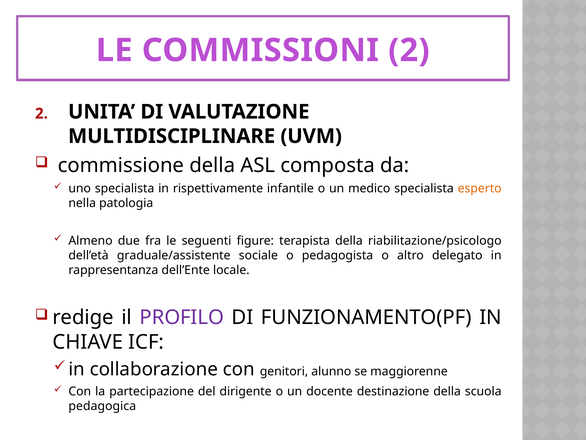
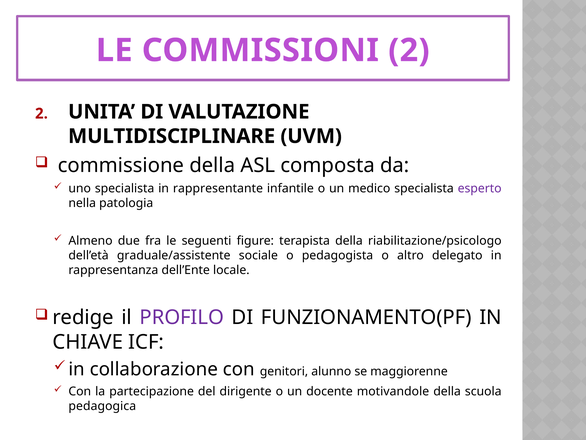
rispettivamente: rispettivamente -> rappresentante
esperto colour: orange -> purple
destinazione: destinazione -> motivandole
